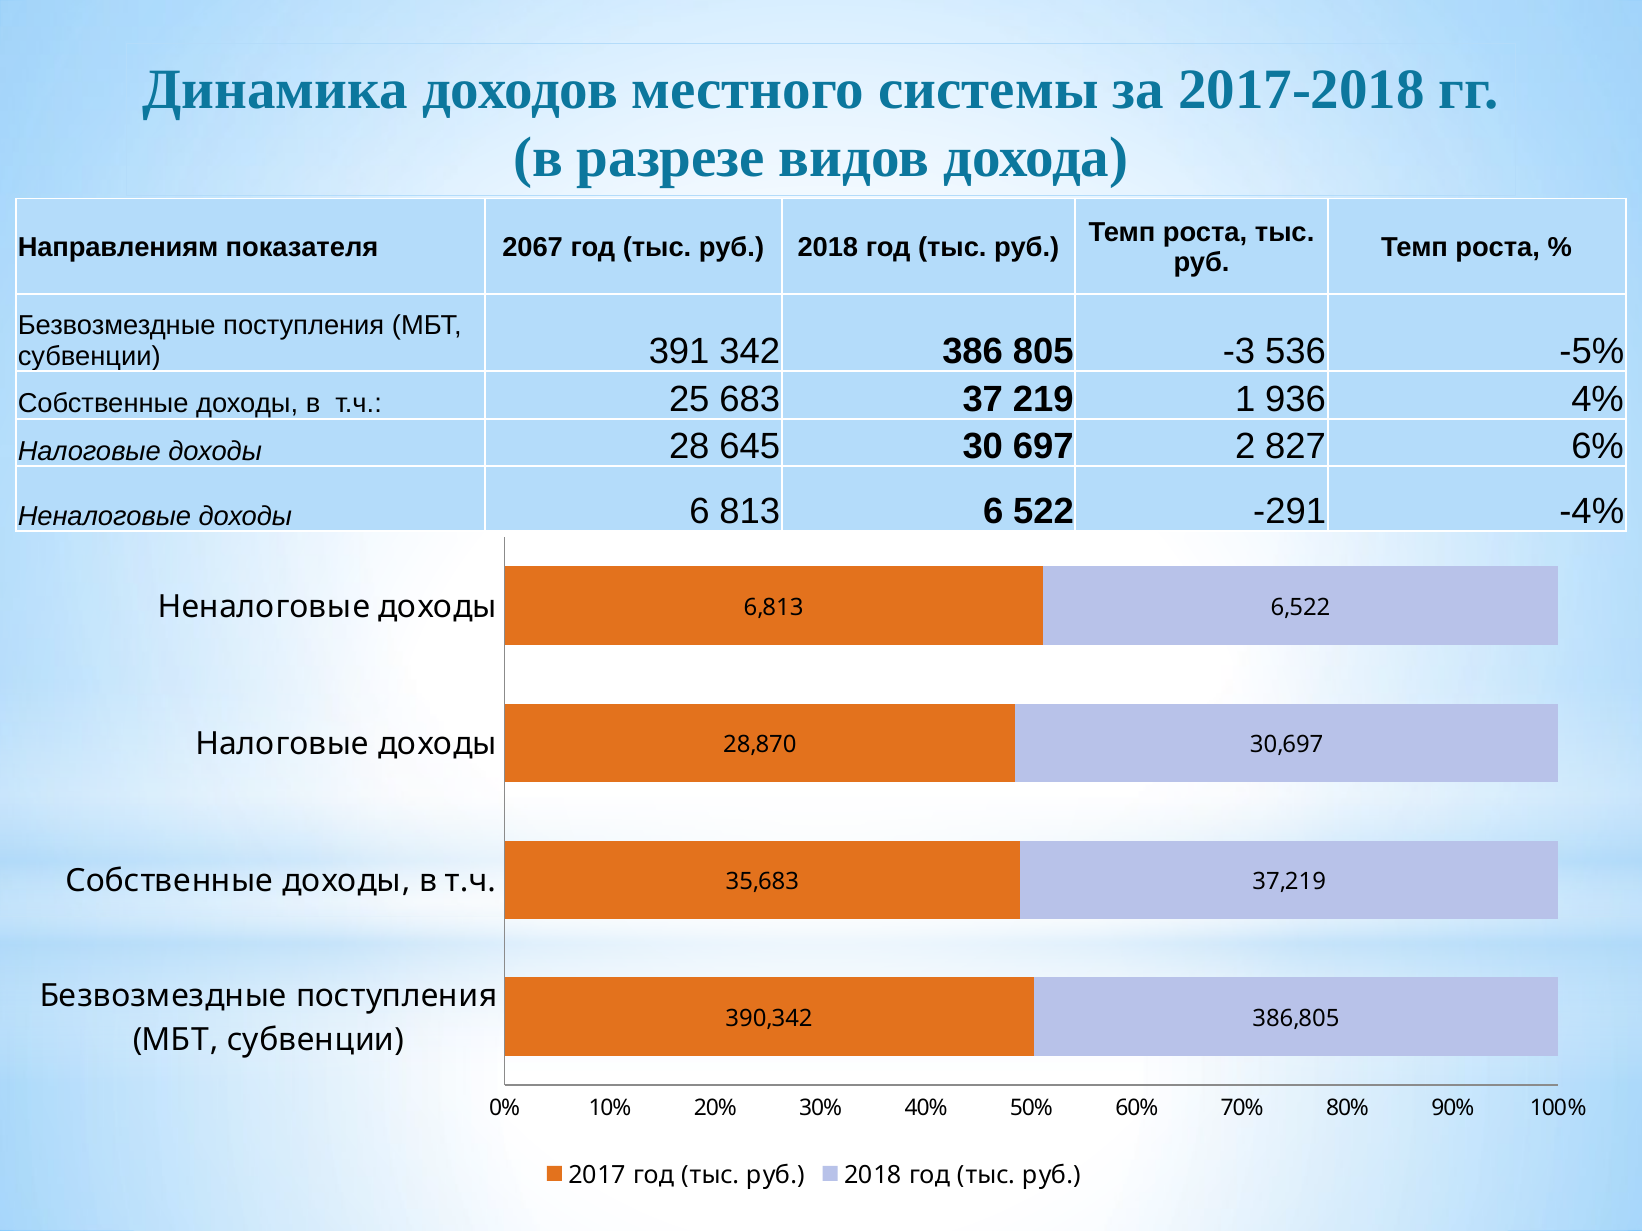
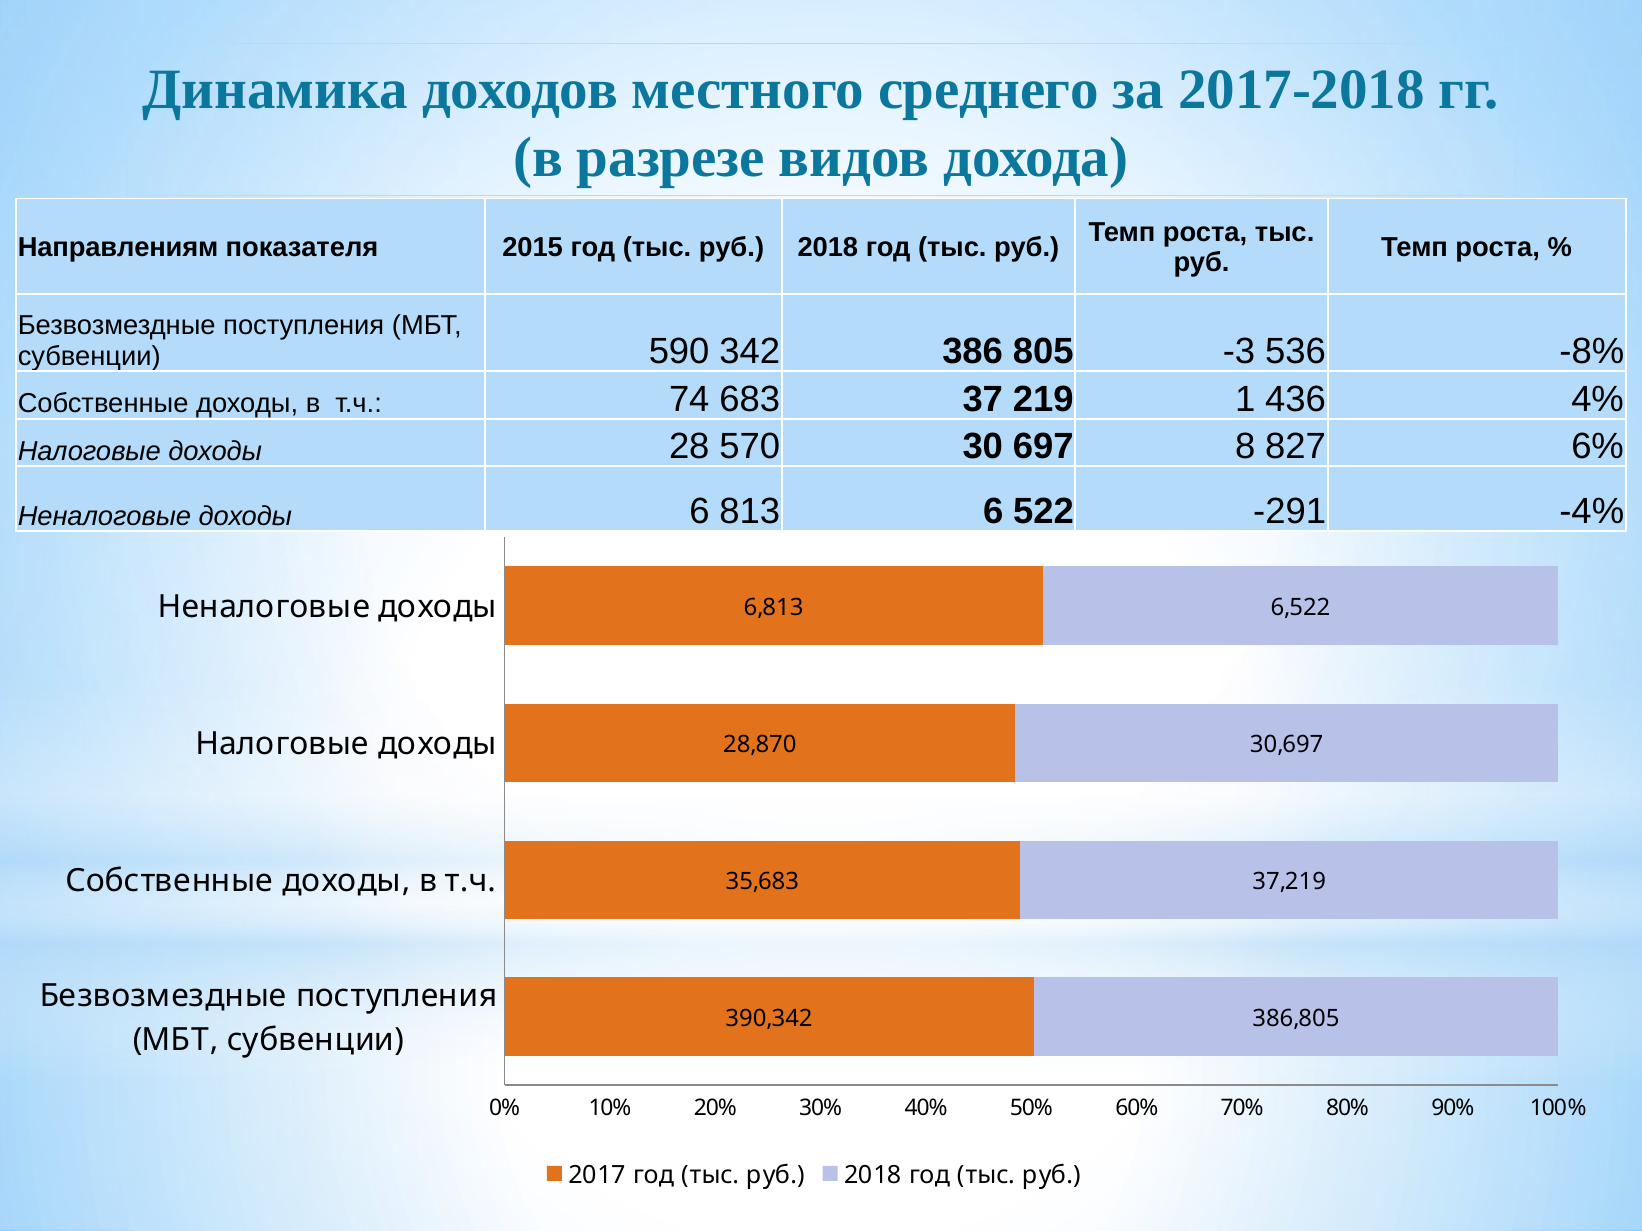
системы: системы -> среднего
2067: 2067 -> 2015
391: 391 -> 590
-5%: -5% -> -8%
25: 25 -> 74
936: 936 -> 436
645: 645 -> 570
2: 2 -> 8
